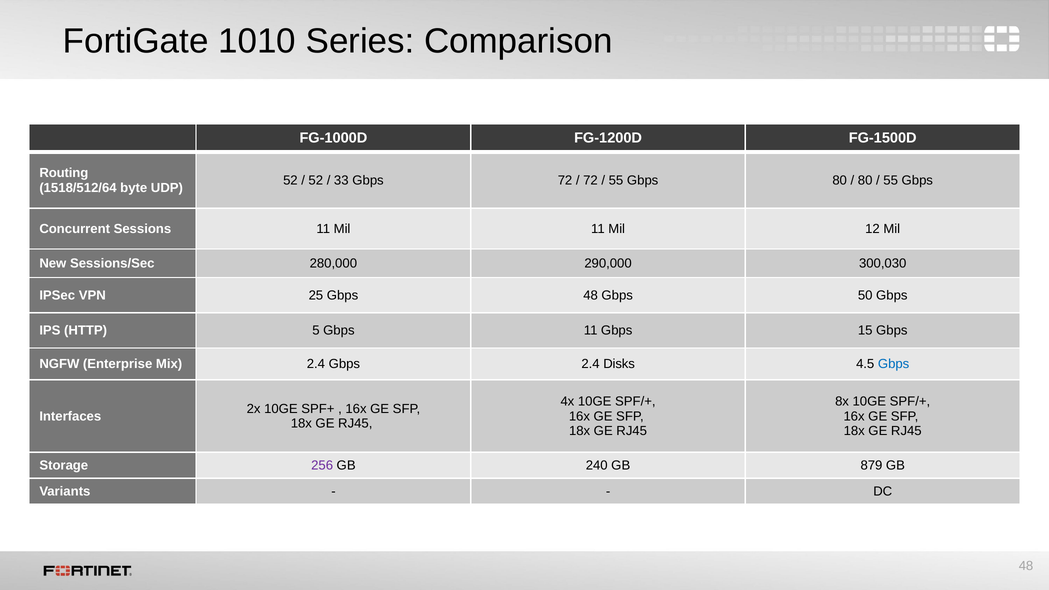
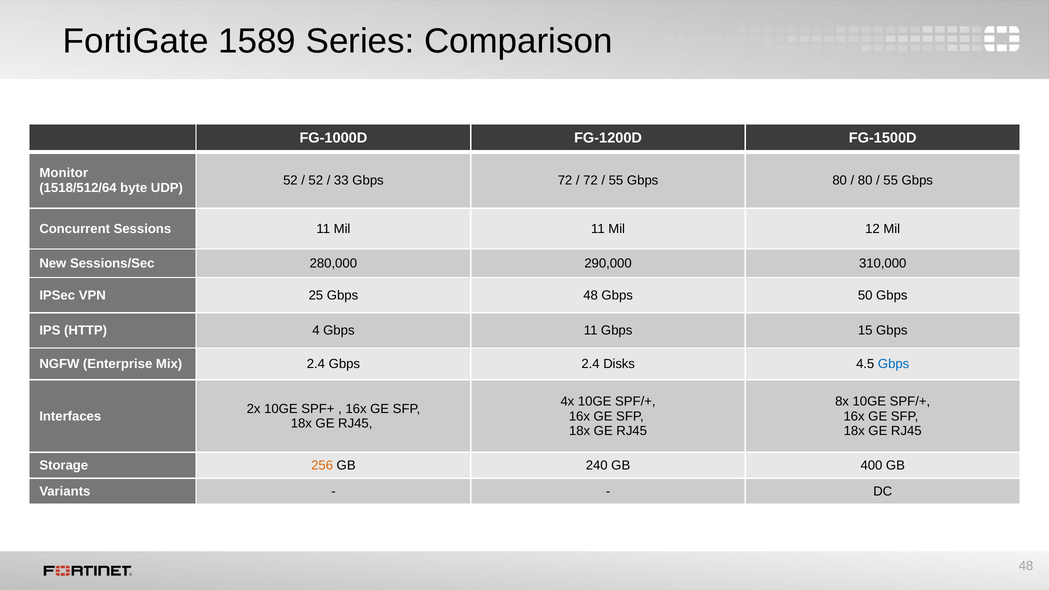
1010: 1010 -> 1589
Routing: Routing -> Monitor
300,030: 300,030 -> 310,000
5: 5 -> 4
256 colour: purple -> orange
879: 879 -> 400
